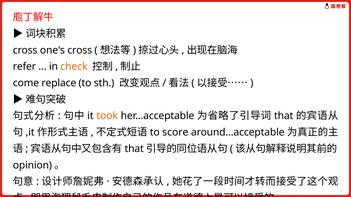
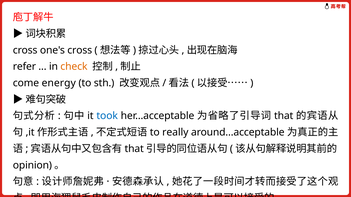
replace: replace -> energy
took colour: orange -> blue
score: score -> really
